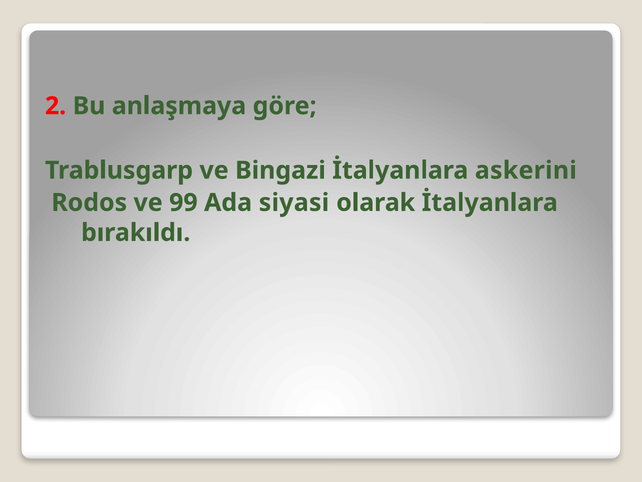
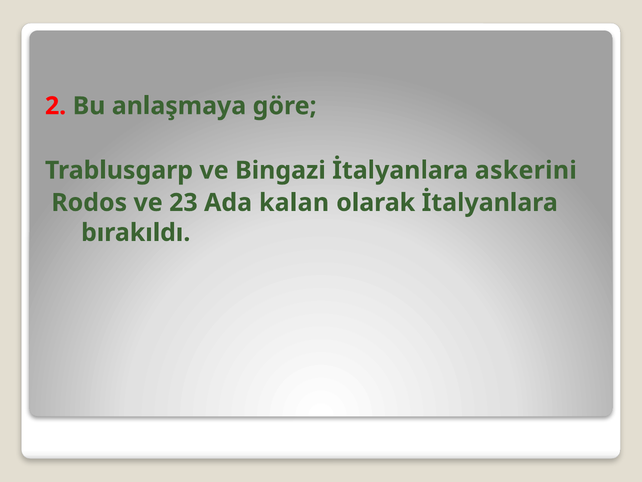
99: 99 -> 23
siyasi: siyasi -> kalan
